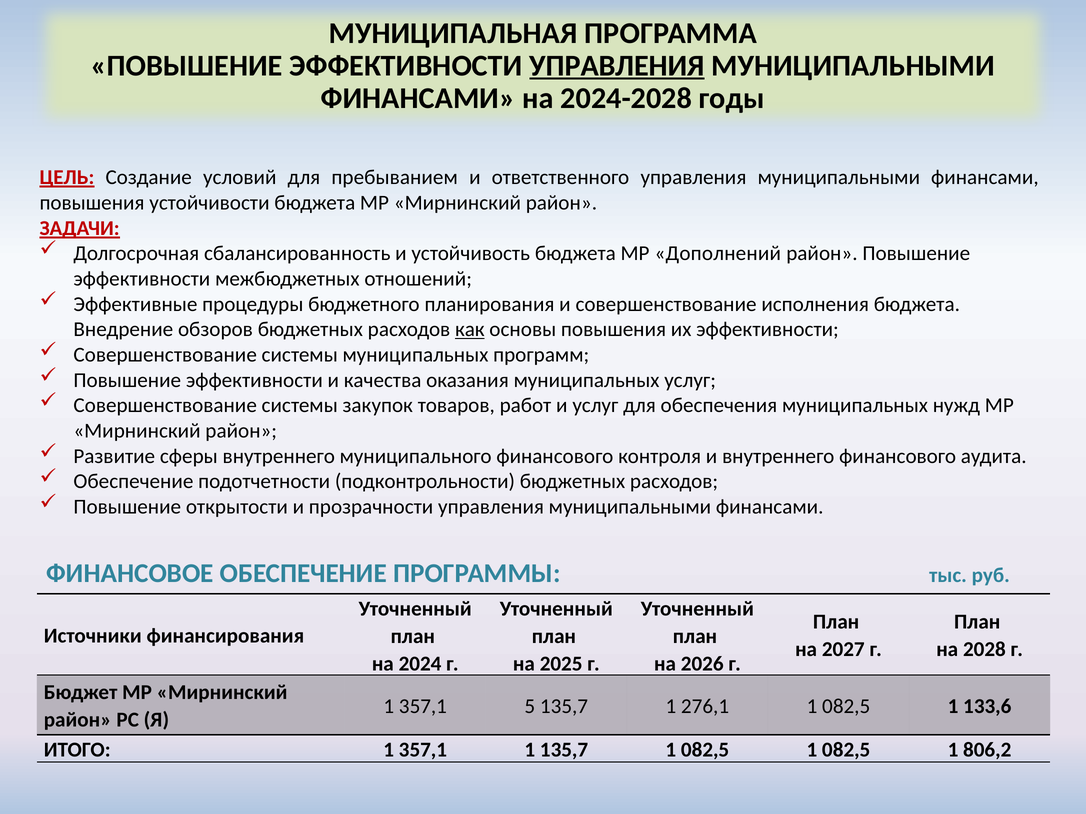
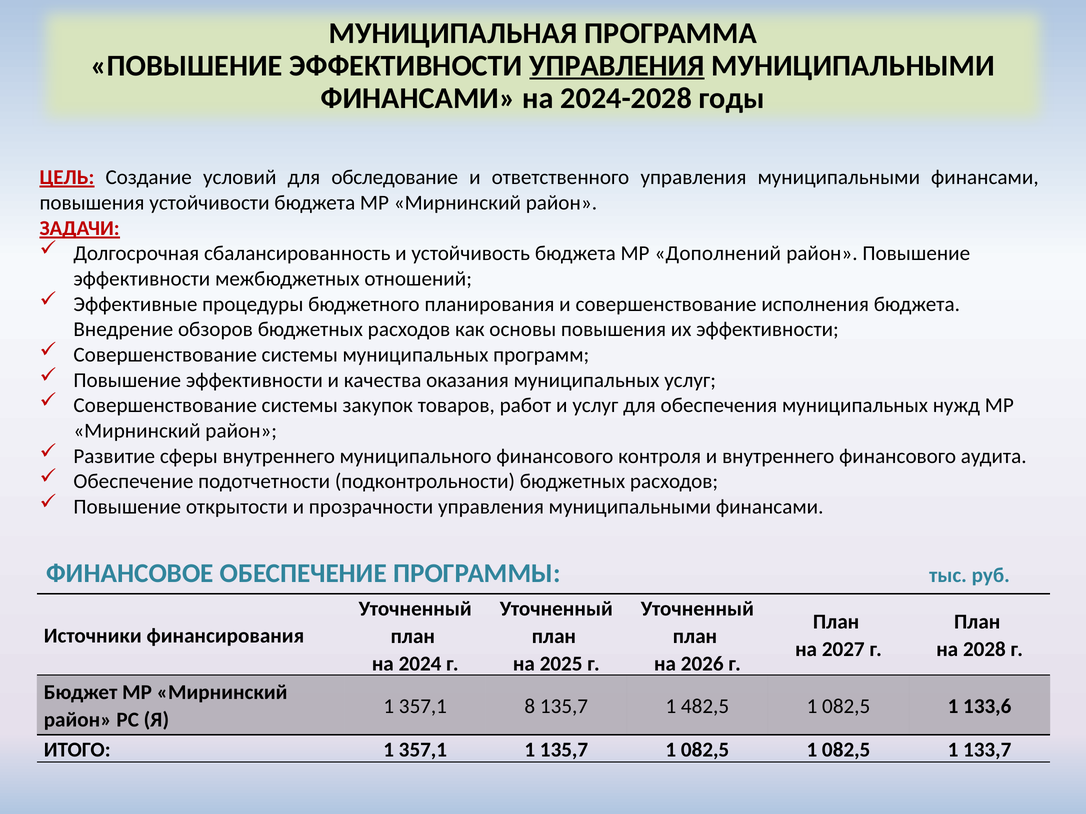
пребыванием: пребыванием -> обследование
как underline: present -> none
5: 5 -> 8
276,1: 276,1 -> 482,5
806,2: 806,2 -> 133,7
